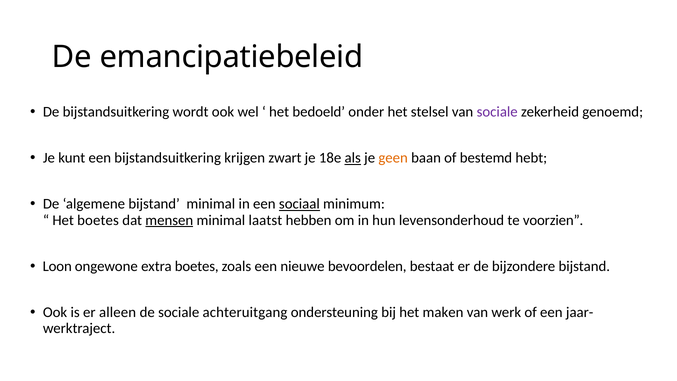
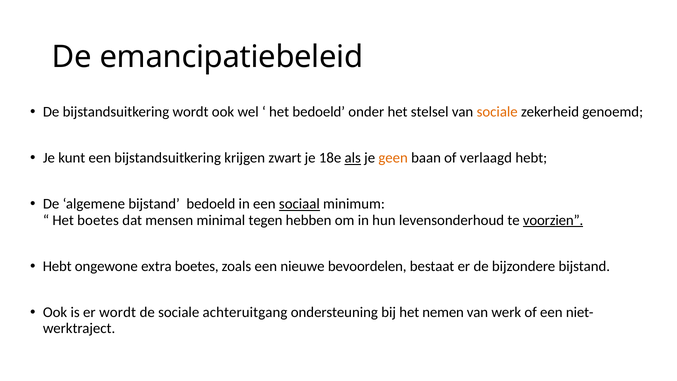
sociale at (497, 112) colour: purple -> orange
bestemd: bestemd -> verlaagd
bijstand minimal: minimal -> bedoeld
mensen underline: present -> none
laatst: laatst -> tegen
voorzien underline: none -> present
Loon at (57, 266): Loon -> Hebt
er alleen: alleen -> wordt
maken: maken -> nemen
jaar-: jaar- -> niet-
